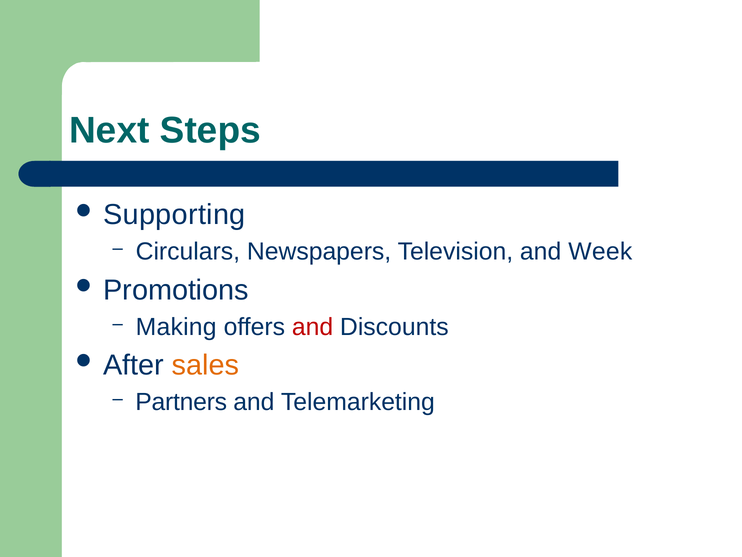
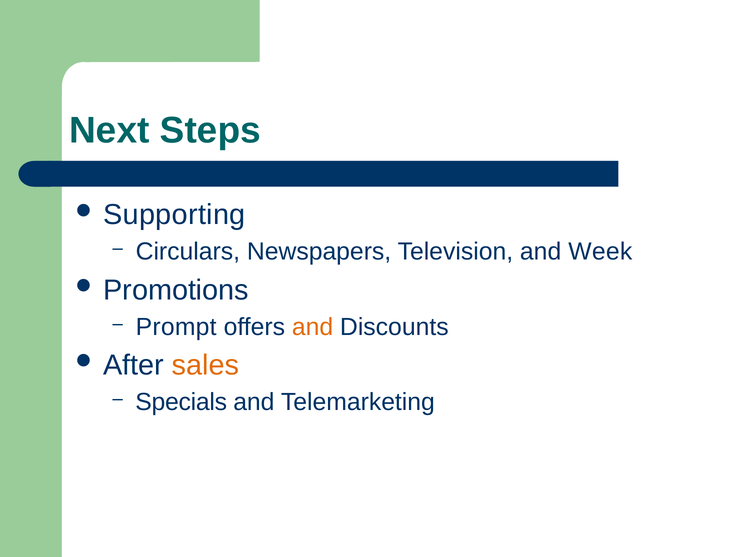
Making: Making -> Prompt
and at (313, 327) colour: red -> orange
Partners: Partners -> Specials
